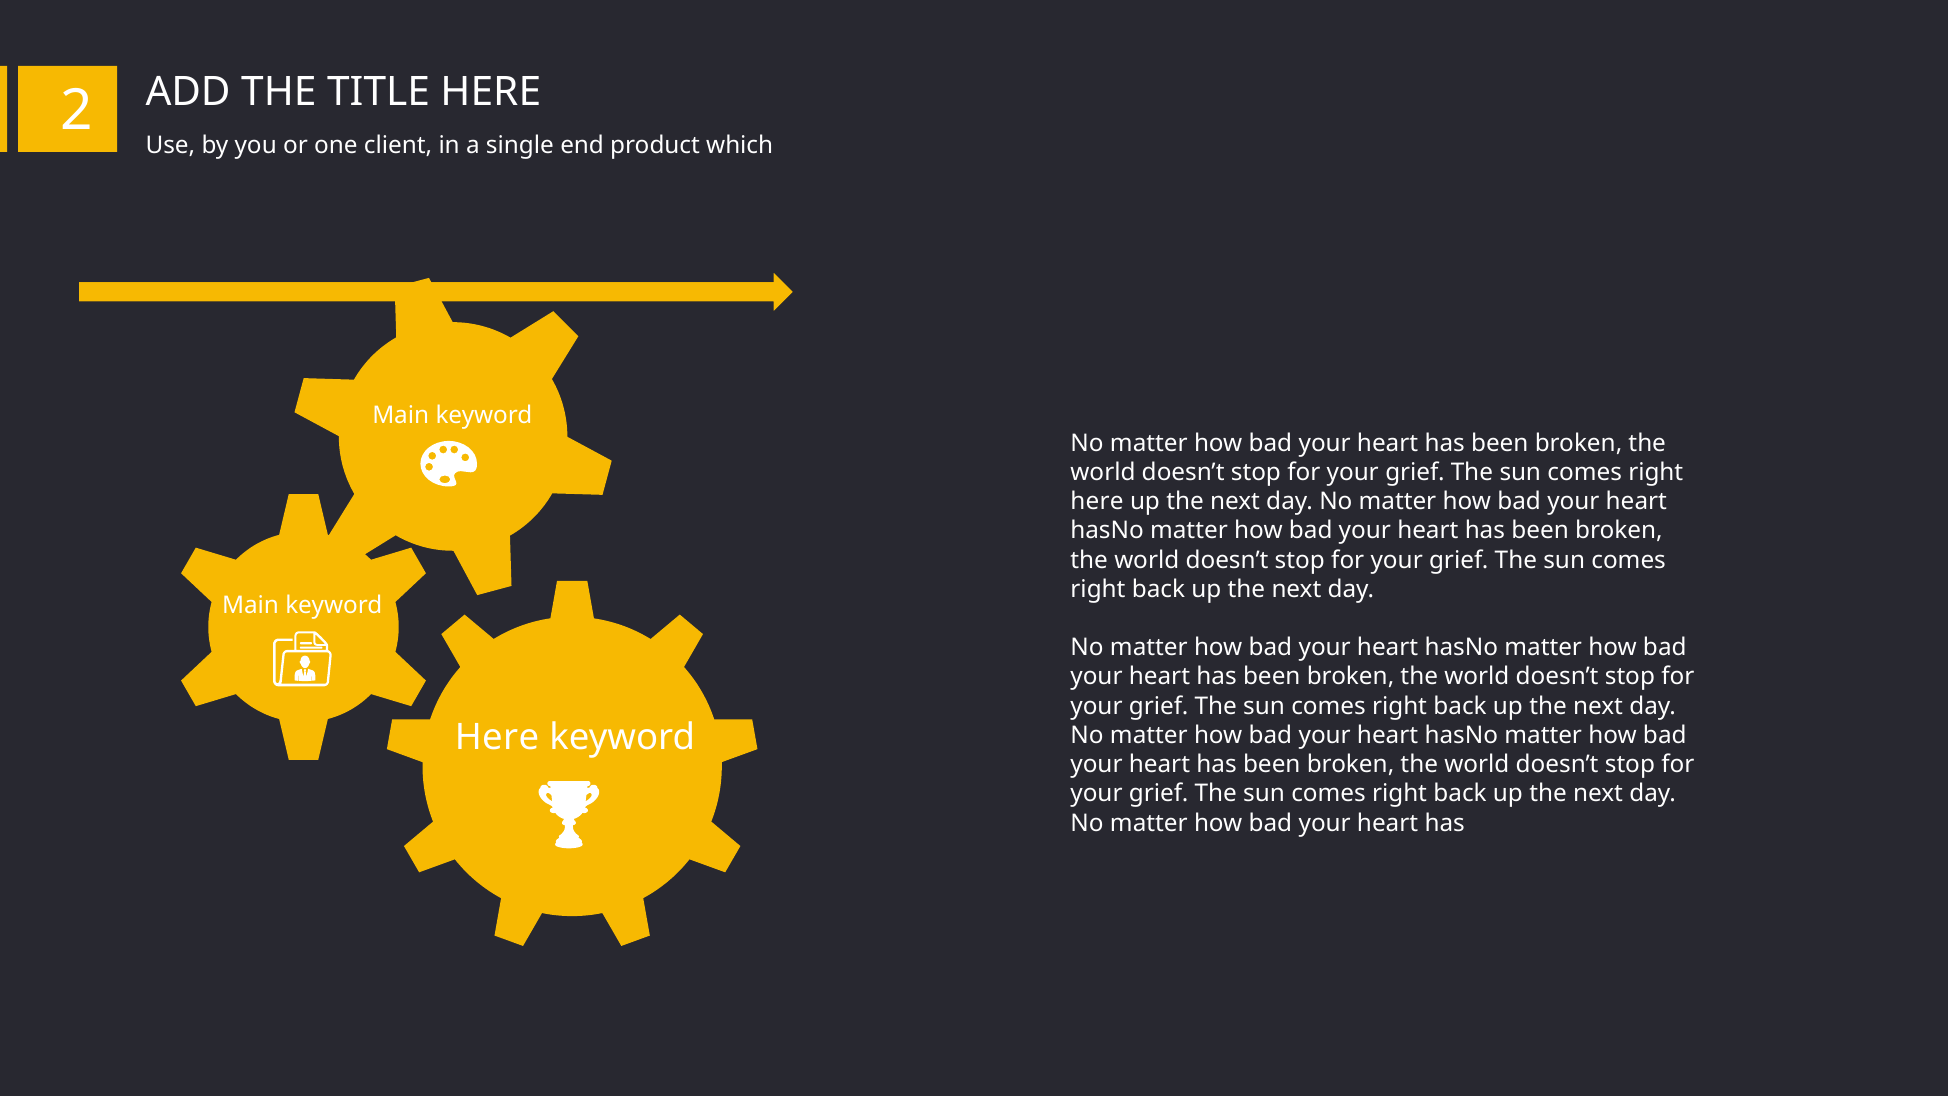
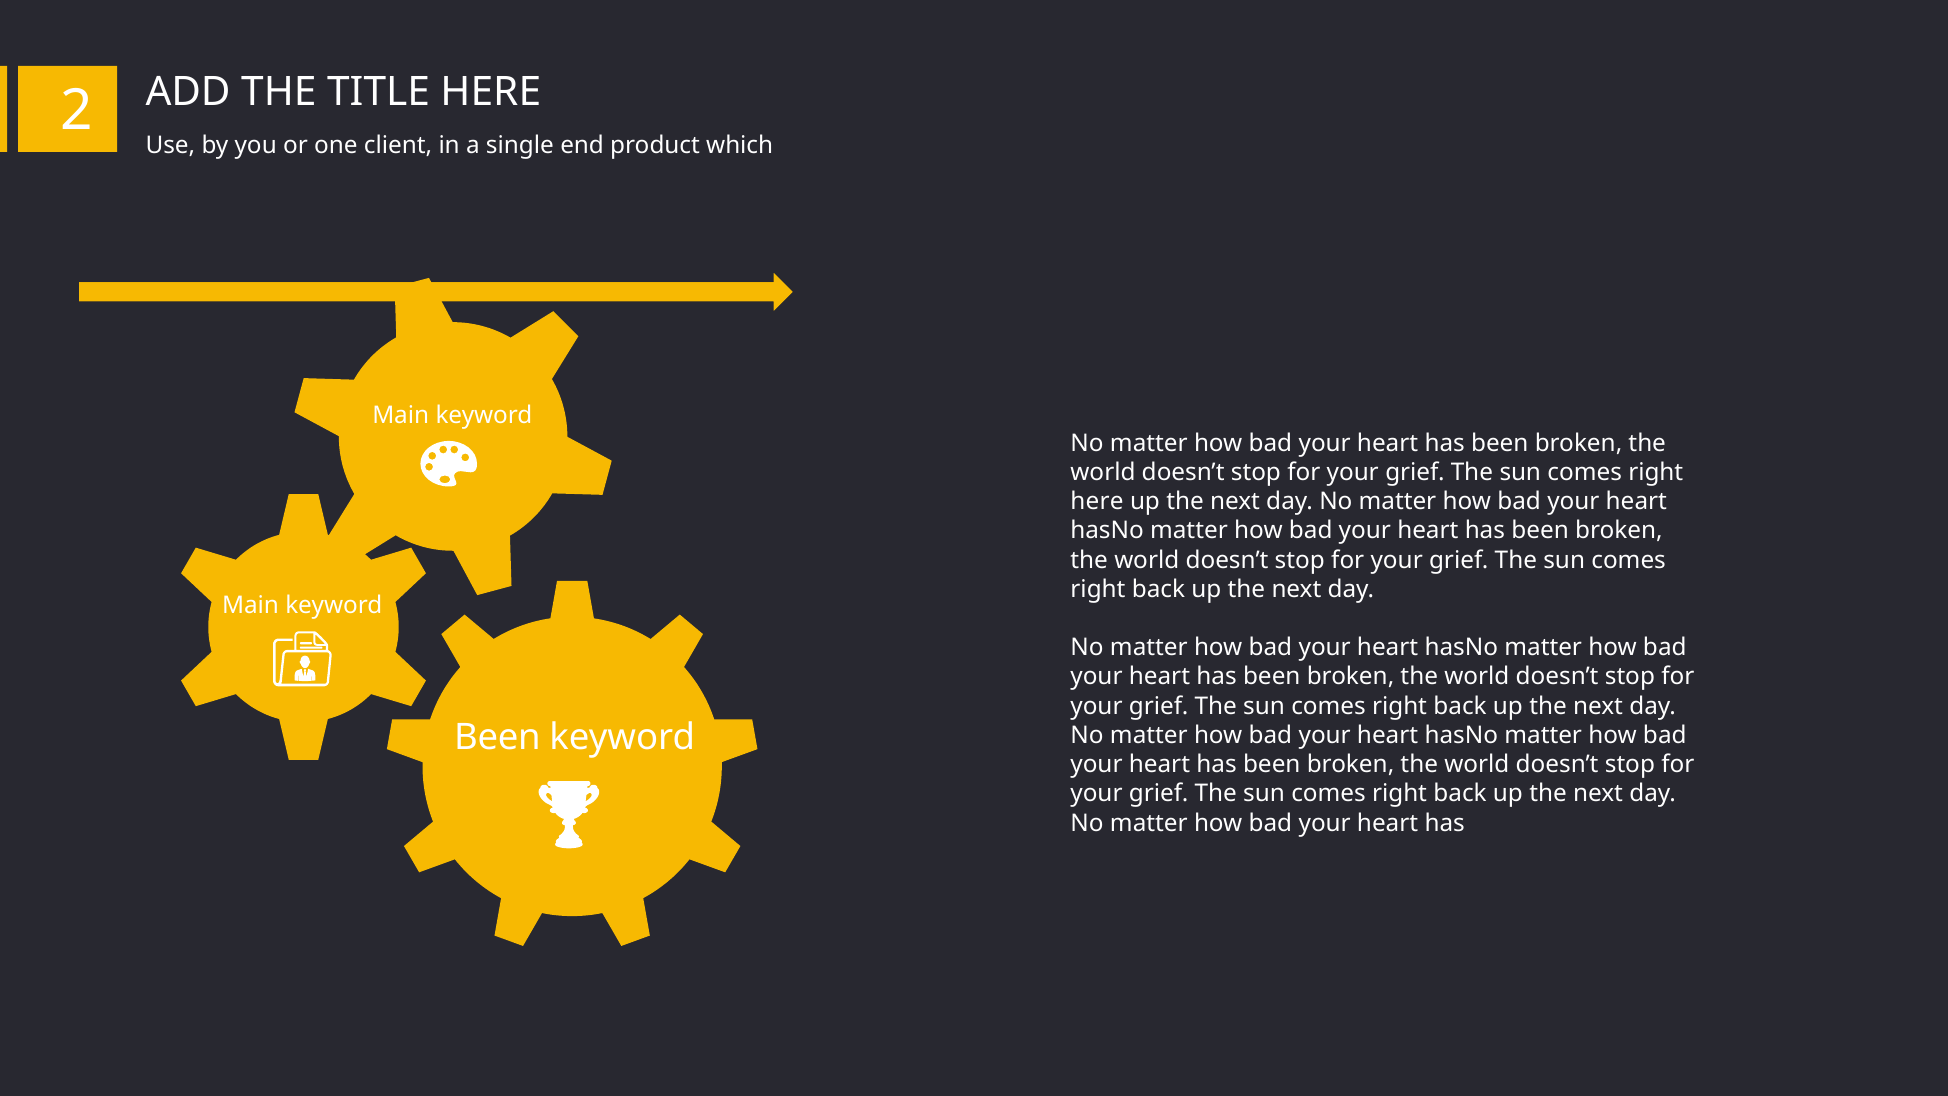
Here at (497, 737): Here -> Been
